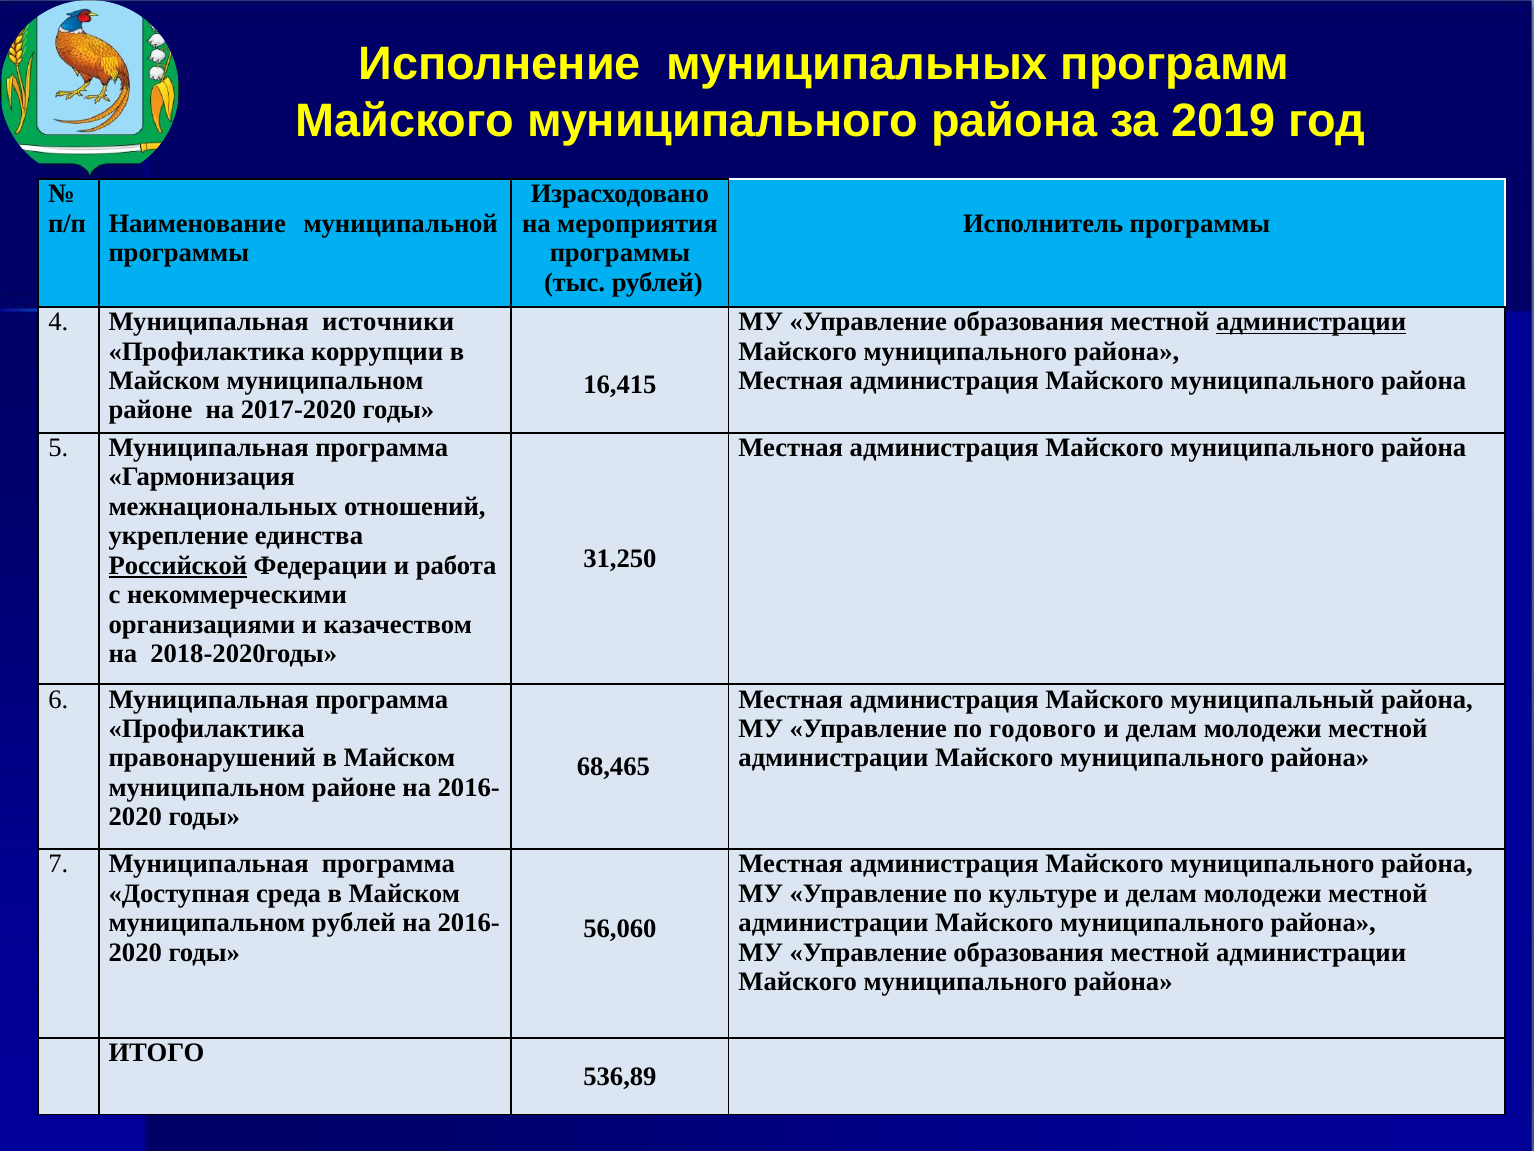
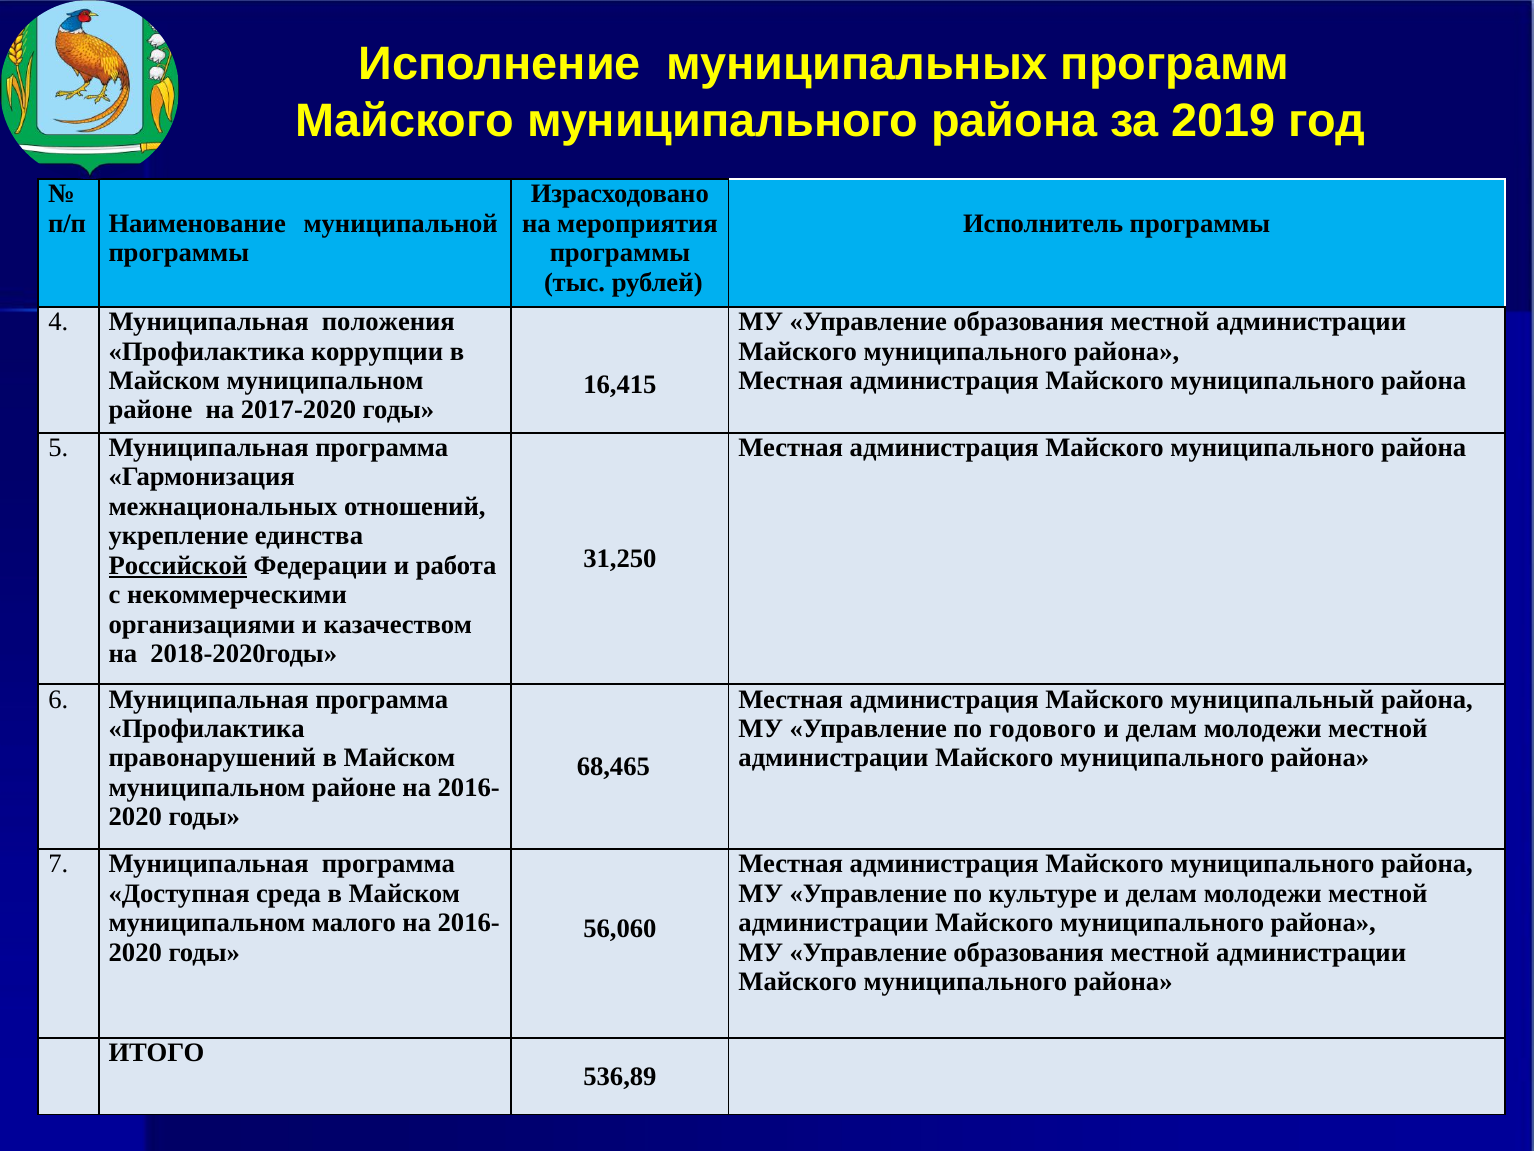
источники: источники -> положения
администрации at (1311, 322) underline: present -> none
муниципальном рублей: рублей -> малого
